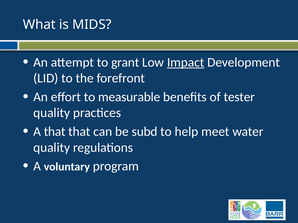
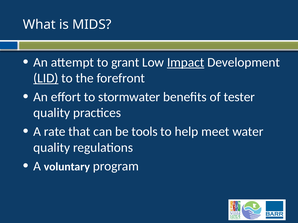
LID underline: none -> present
measurable: measurable -> stormwater
A that: that -> rate
subd: subd -> tools
